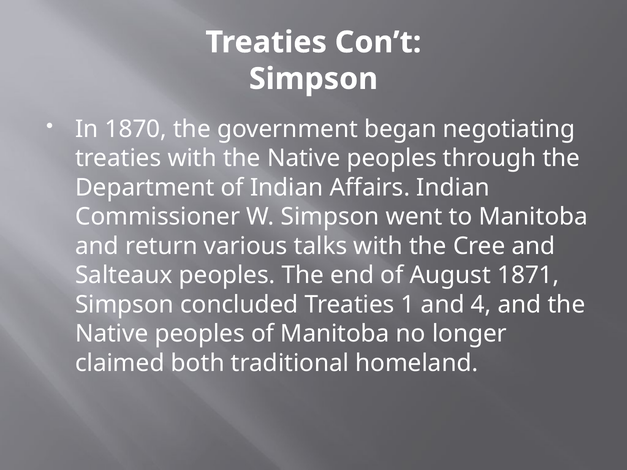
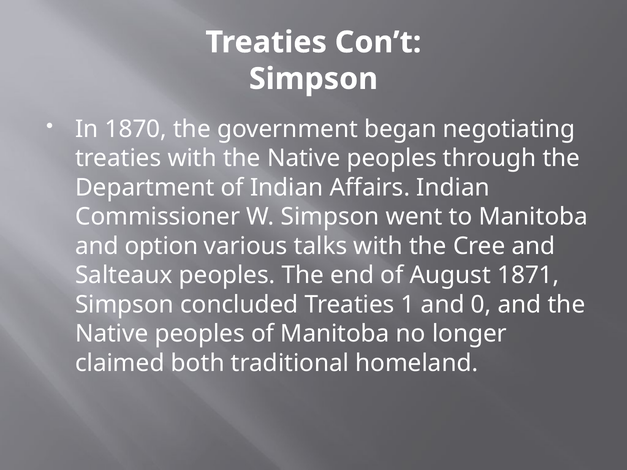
return: return -> option
4: 4 -> 0
